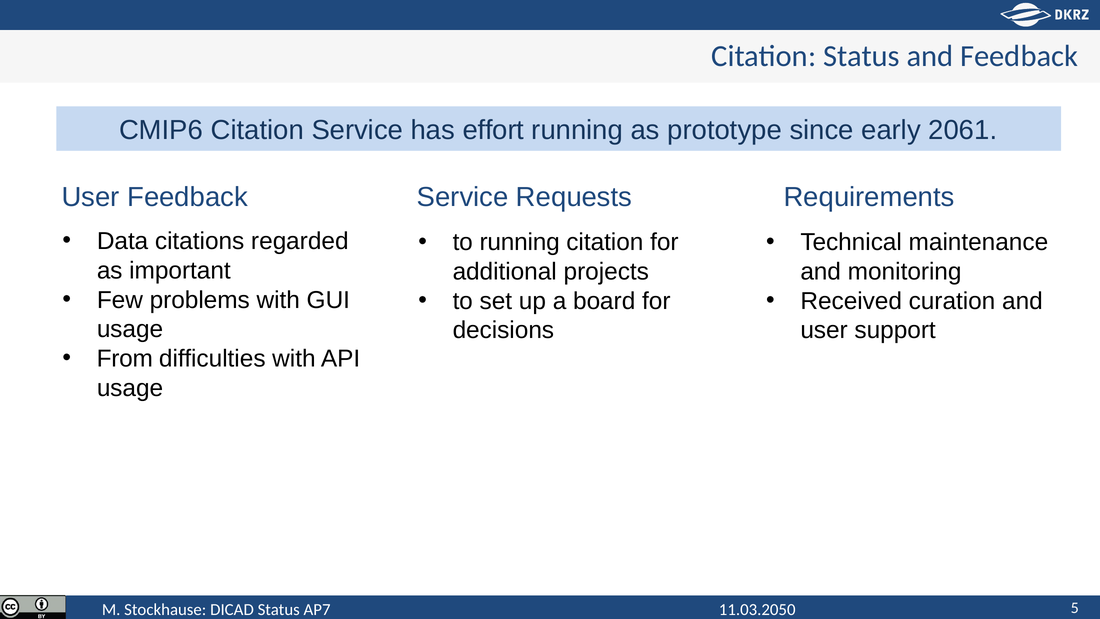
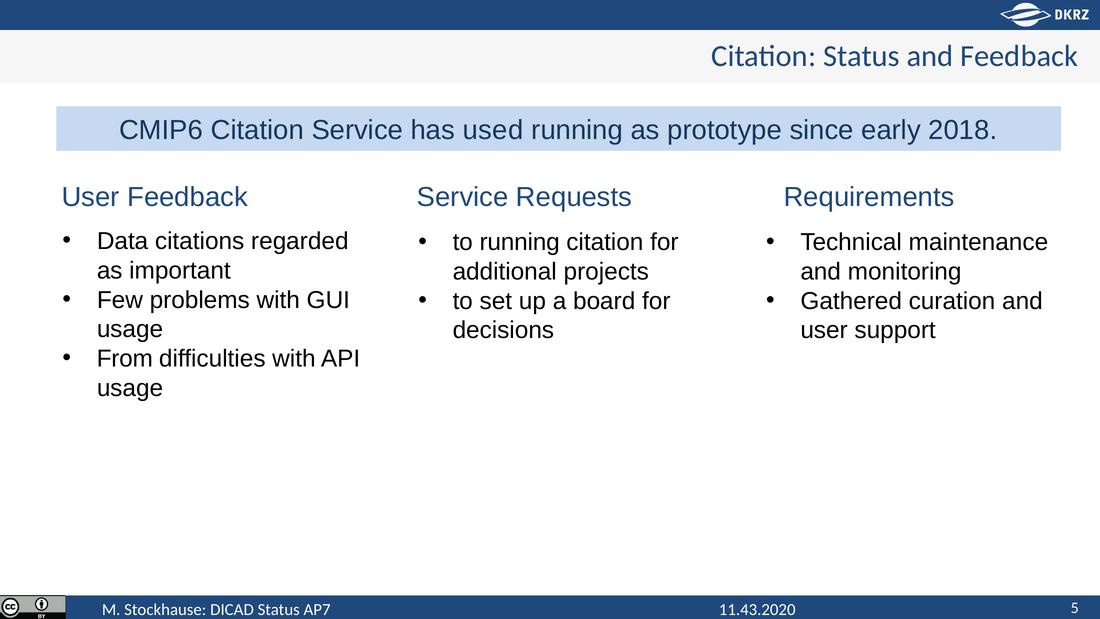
effort: effort -> used
2061: 2061 -> 2018
Received: Received -> Gathered
11.03.2050: 11.03.2050 -> 11.43.2020
